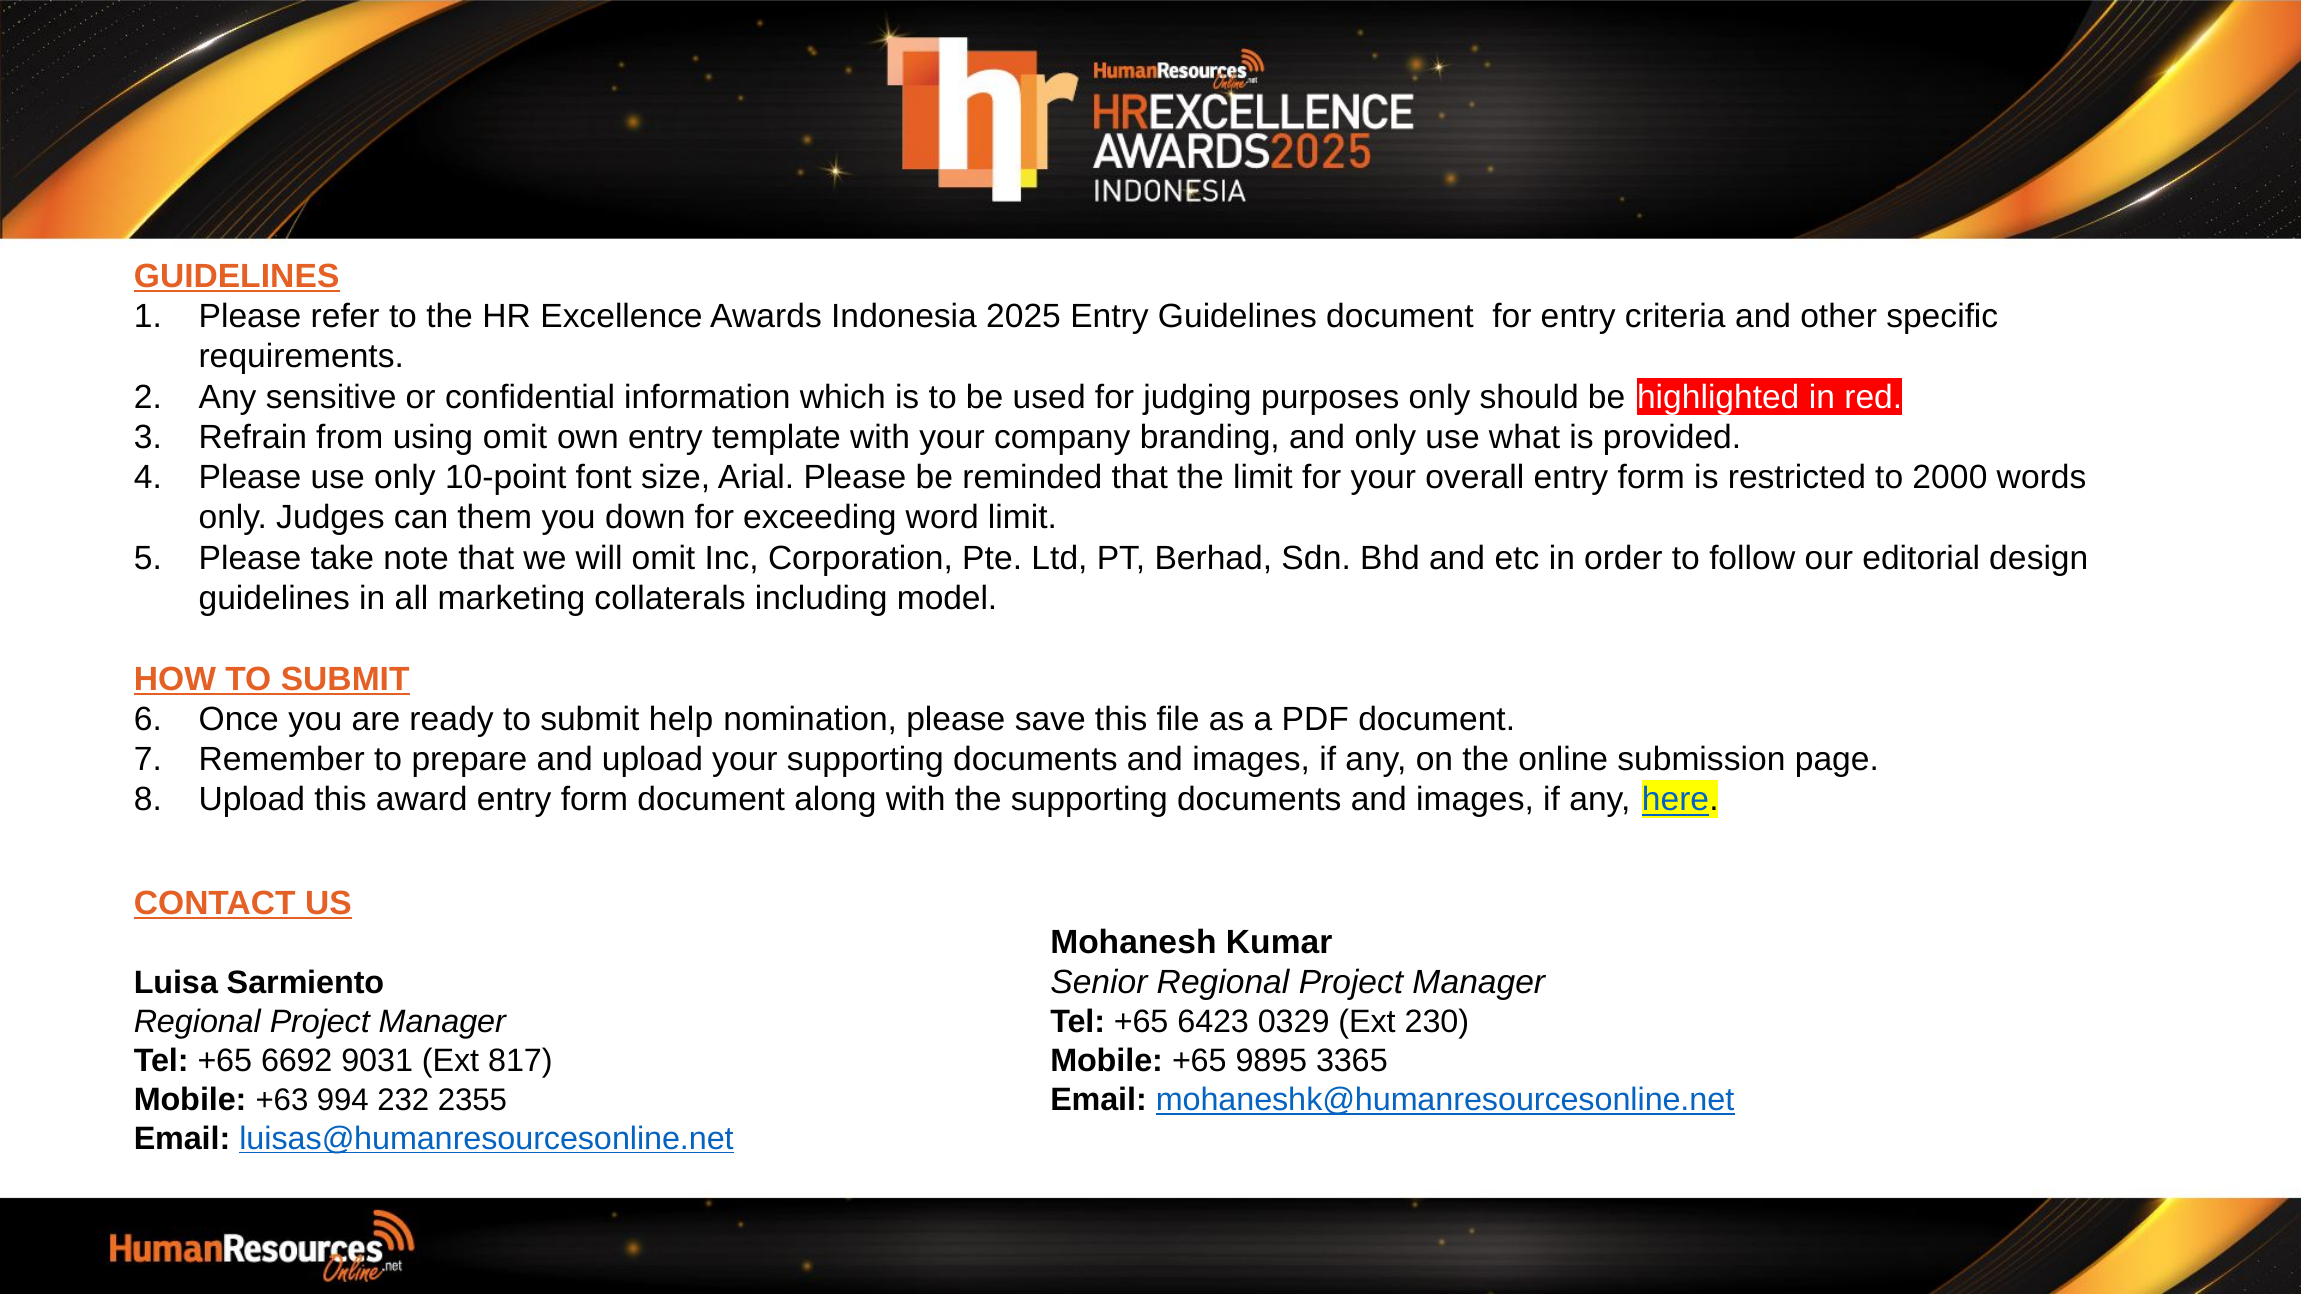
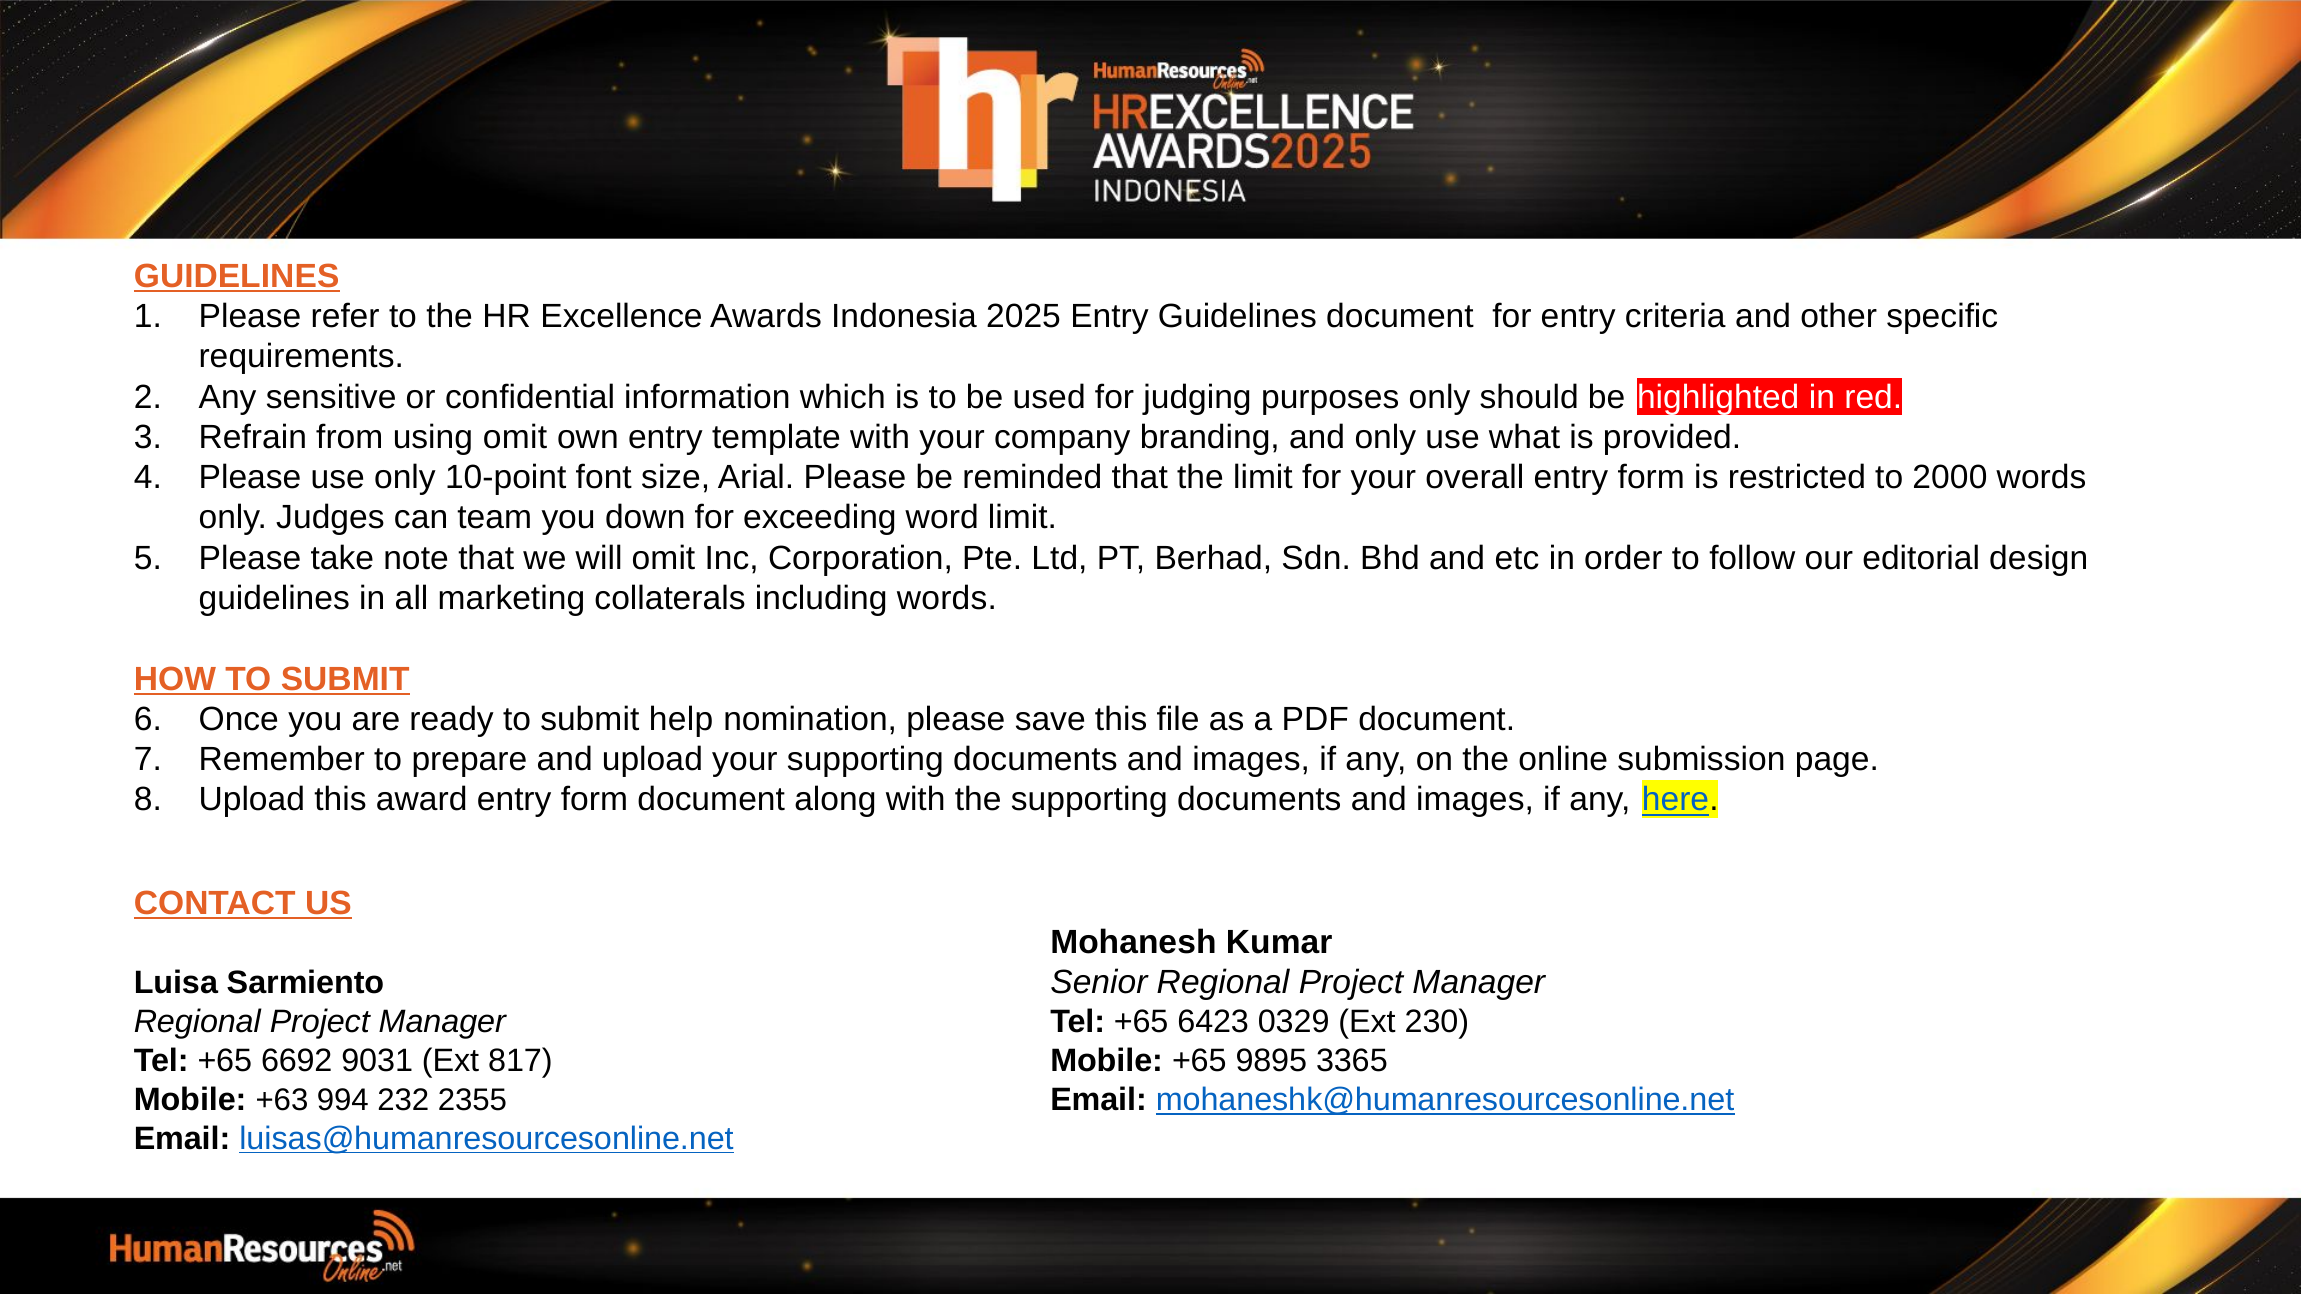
them: them -> team
including model: model -> words
